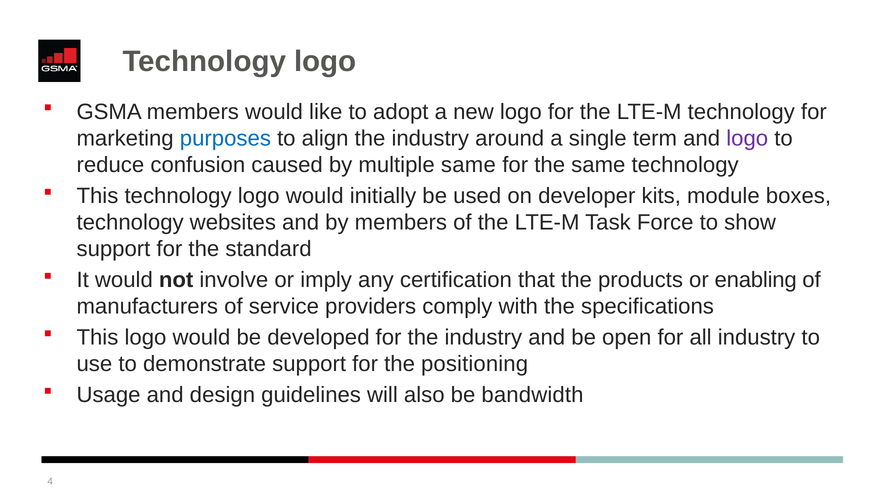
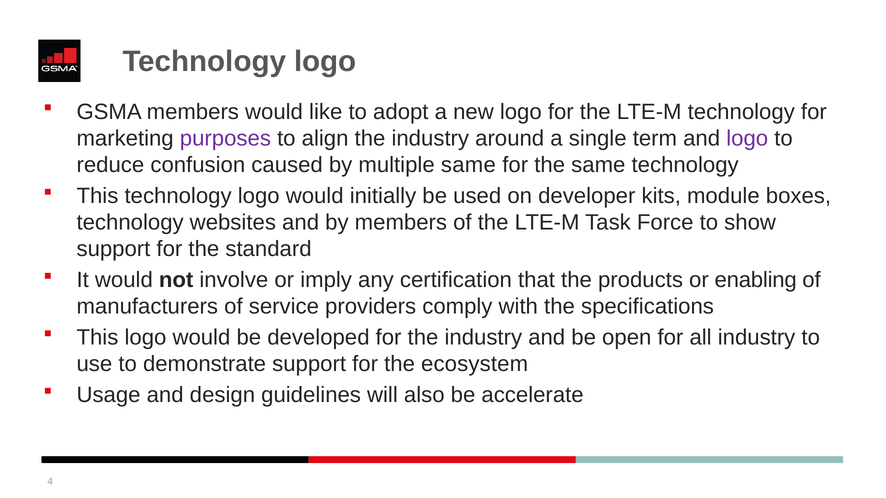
purposes colour: blue -> purple
positioning: positioning -> ecosystem
bandwidth: bandwidth -> accelerate
